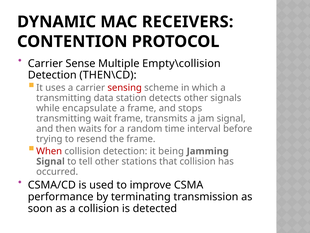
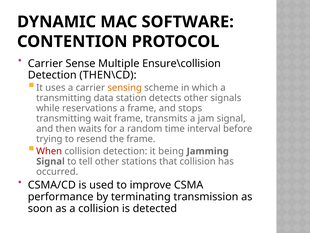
RECEIVERS: RECEIVERS -> SOFTWARE
Empty\collision: Empty\collision -> Ensure\collision
sensing colour: red -> orange
encapsulate: encapsulate -> reservations
